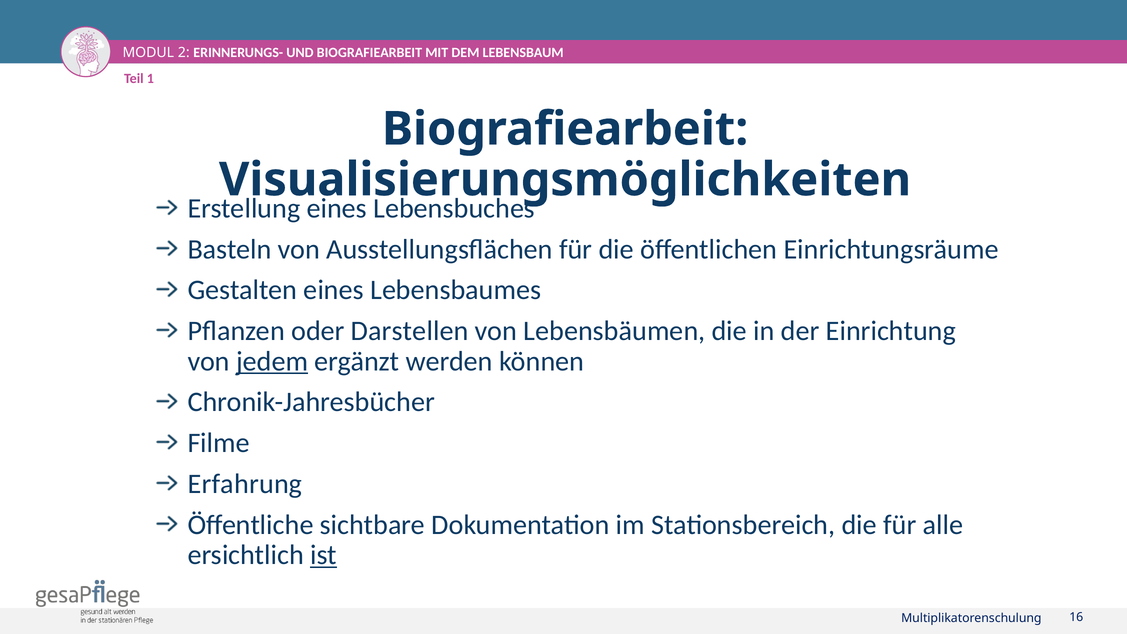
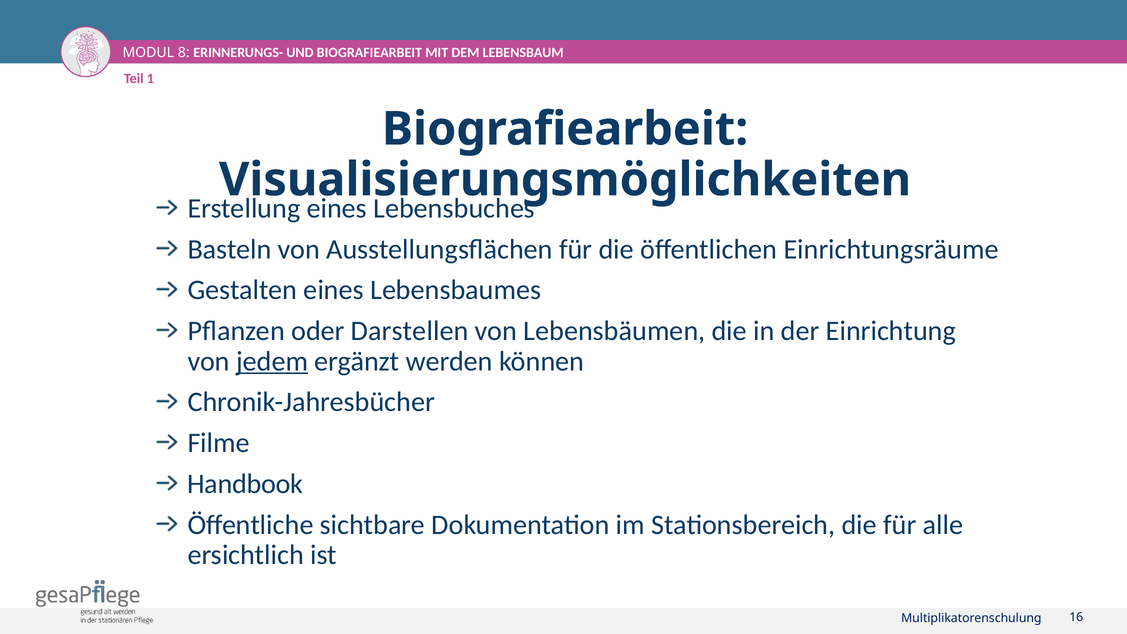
2: 2 -> 8
Erfahrung: Erfahrung -> Handbook
ist underline: present -> none
